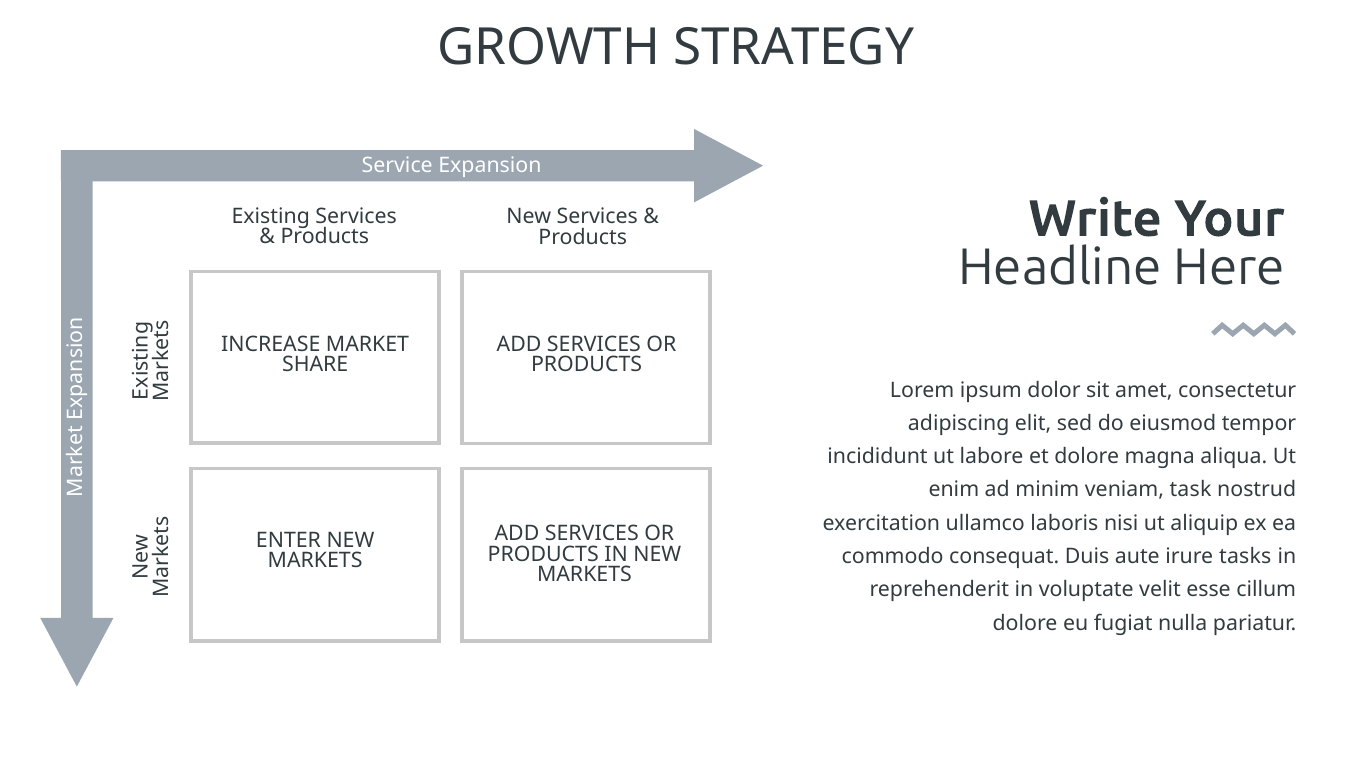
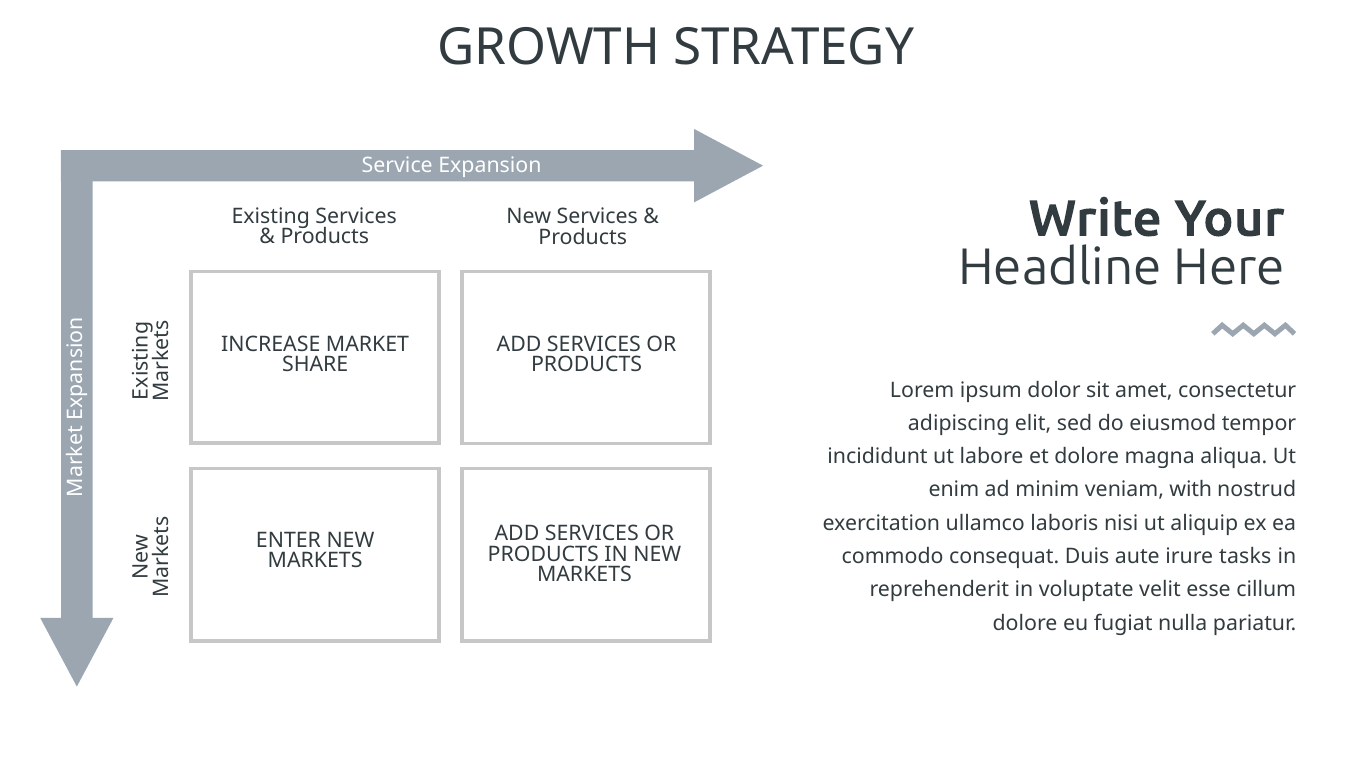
task: task -> with
